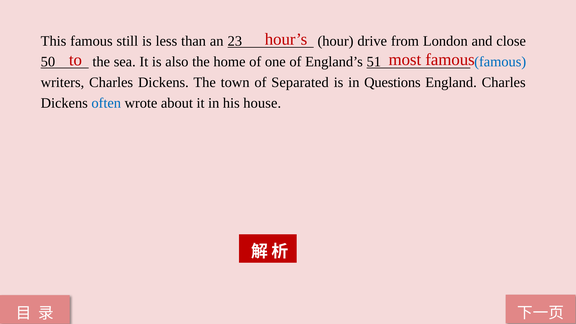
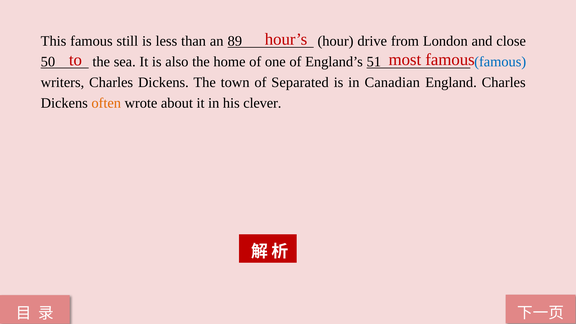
23: 23 -> 89
Questions: Questions -> Canadian
often colour: blue -> orange
house: house -> clever
